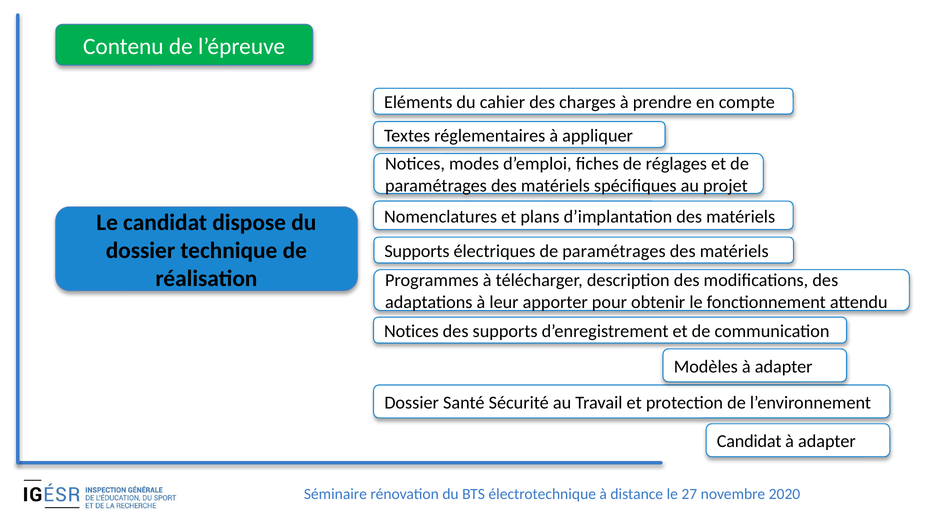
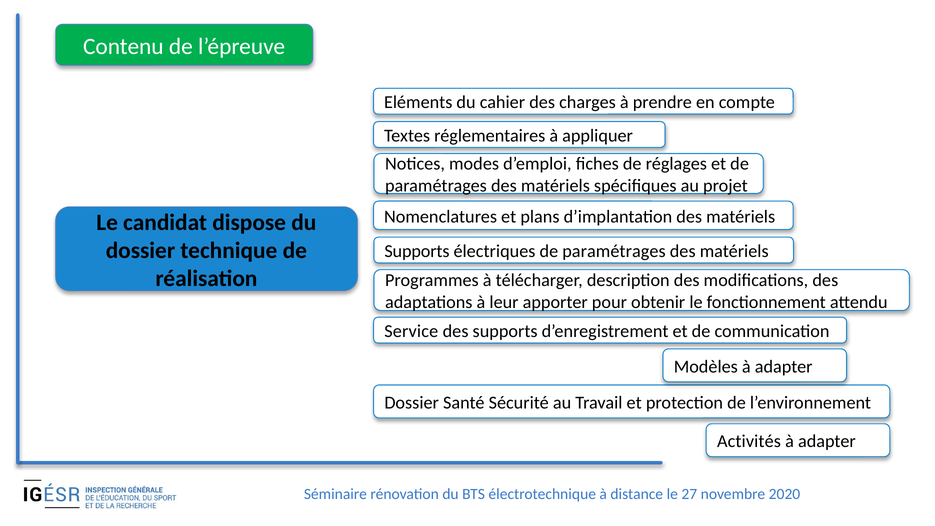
Notices at (411, 331): Notices -> Service
Candidat at (749, 441): Candidat -> Activités
